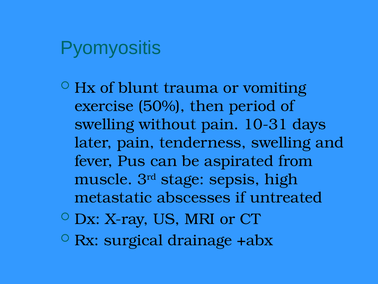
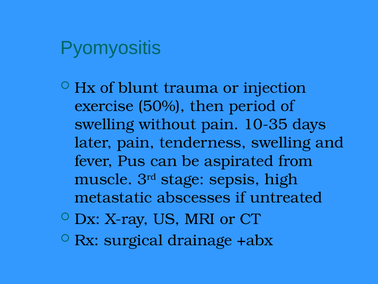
vomiting: vomiting -> injection
10-31: 10-31 -> 10-35
